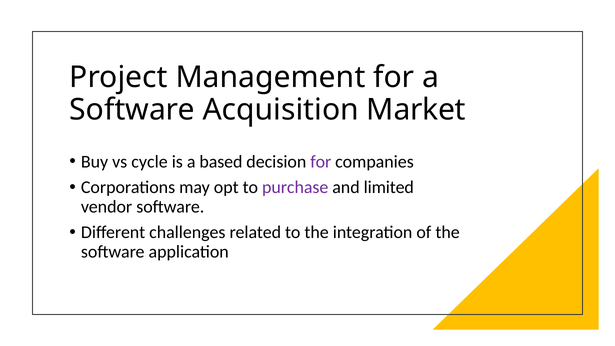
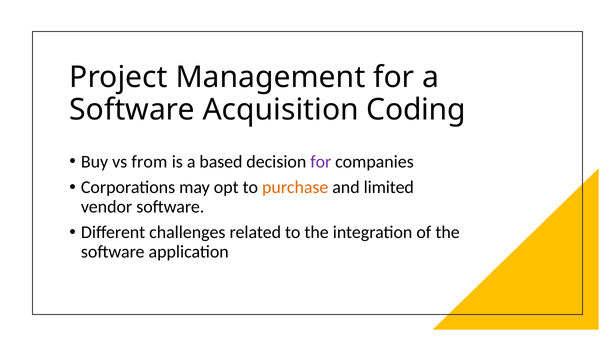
Market: Market -> Coding
cycle: cycle -> from
purchase colour: purple -> orange
